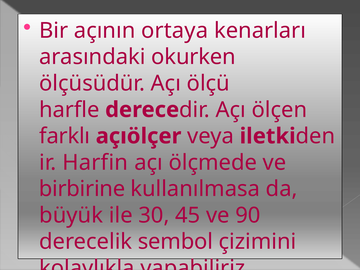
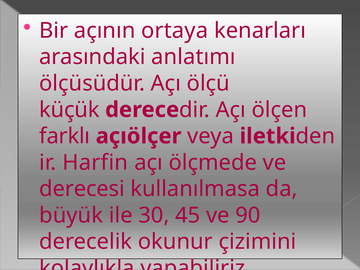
okurken: okurken -> anlatımı
harfle: harfle -> küçük
birbirine: birbirine -> derecesi
sembol: sembol -> okunur
